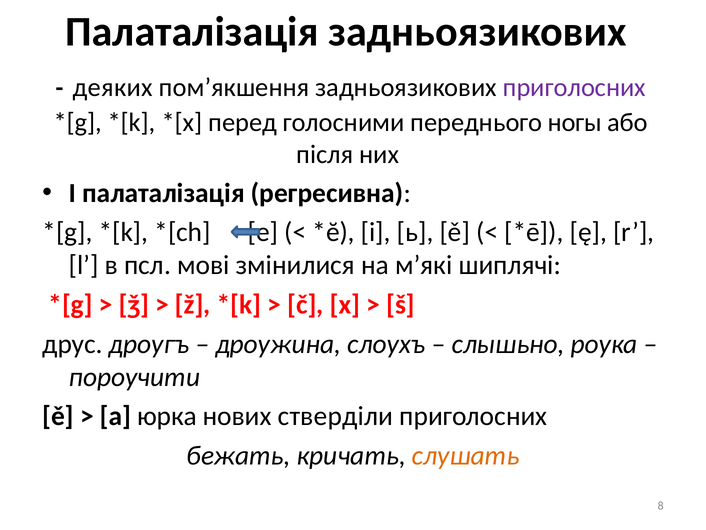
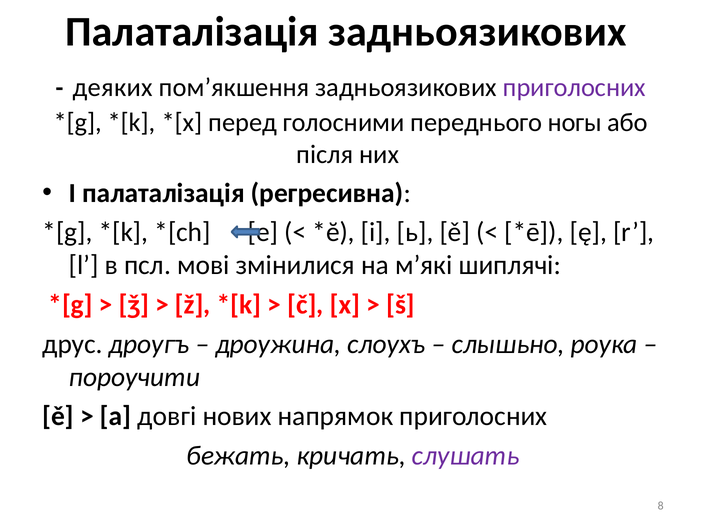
юрка: юрка -> довгі
стверділи: стверділи -> напрямок
слушать colour: orange -> purple
